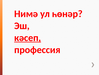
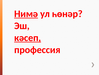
Нимә underline: none -> present
